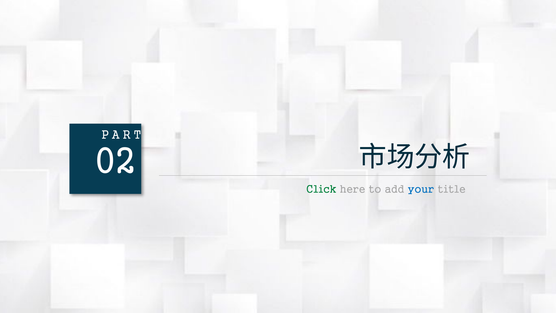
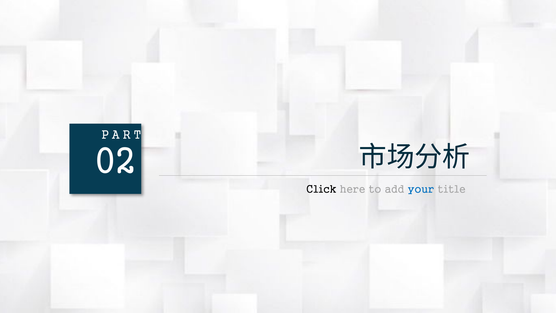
Click colour: green -> black
